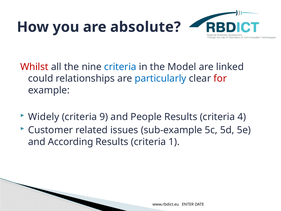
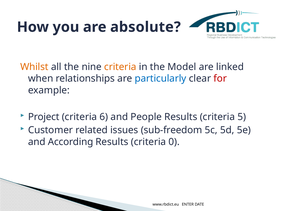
Whilst colour: red -> orange
criteria at (120, 67) colour: blue -> orange
could: could -> when
Widely: Widely -> Project
9: 9 -> 6
4: 4 -> 5
sub-example: sub-example -> sub-freedom
1: 1 -> 0
